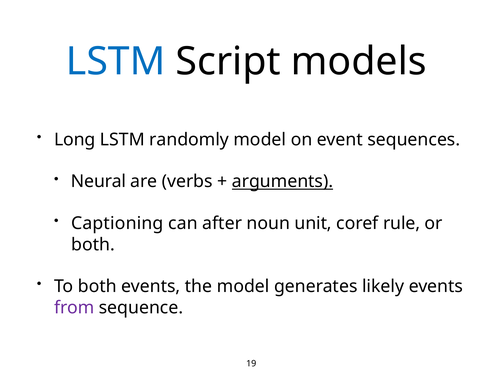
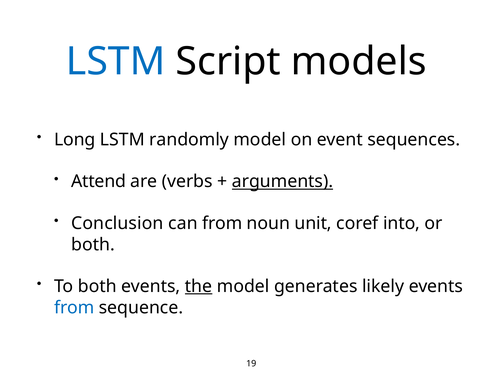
Neural: Neural -> Attend
Captioning: Captioning -> Conclusion
can after: after -> from
rule: rule -> into
the underline: none -> present
from at (74, 308) colour: purple -> blue
